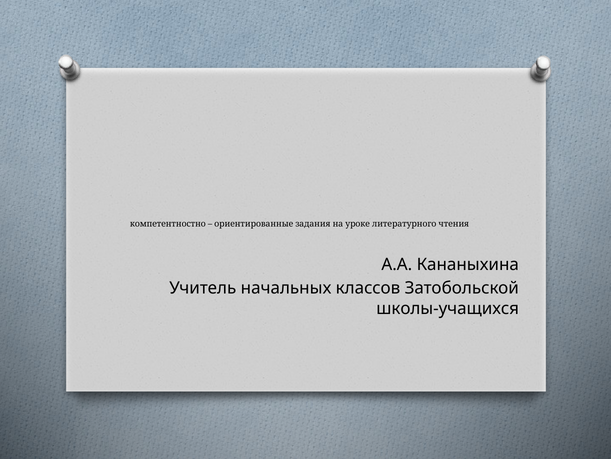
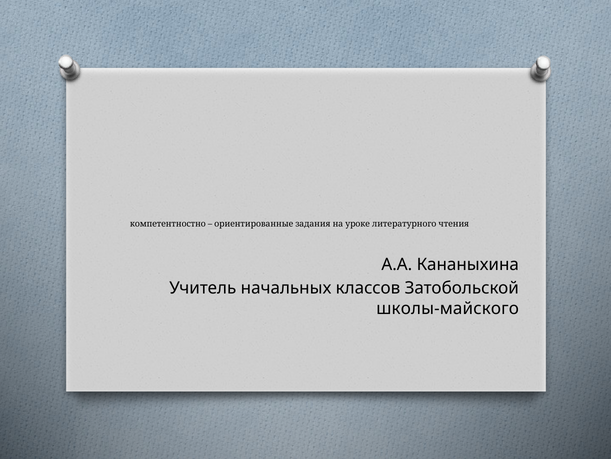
школы-учащихся: школы-учащихся -> школы-майского
